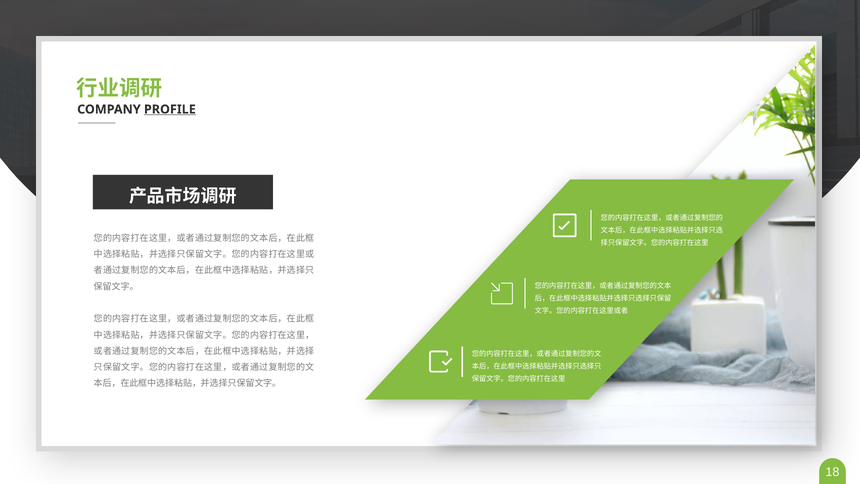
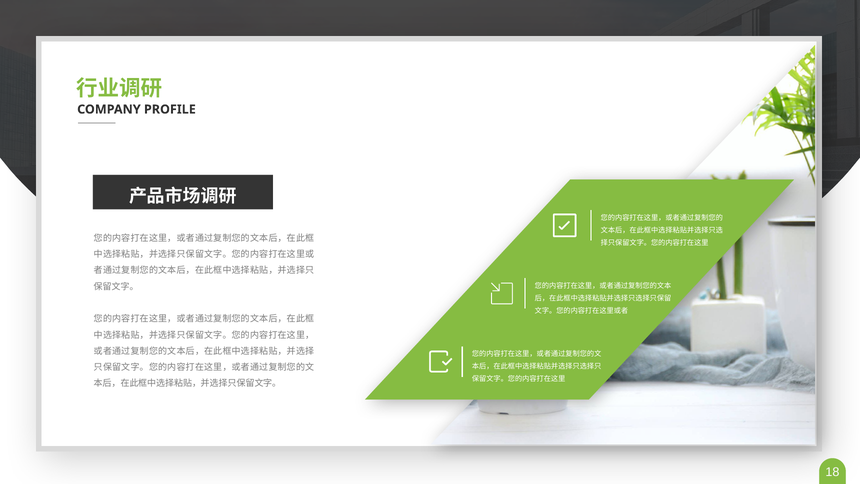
PROFILE underline: present -> none
